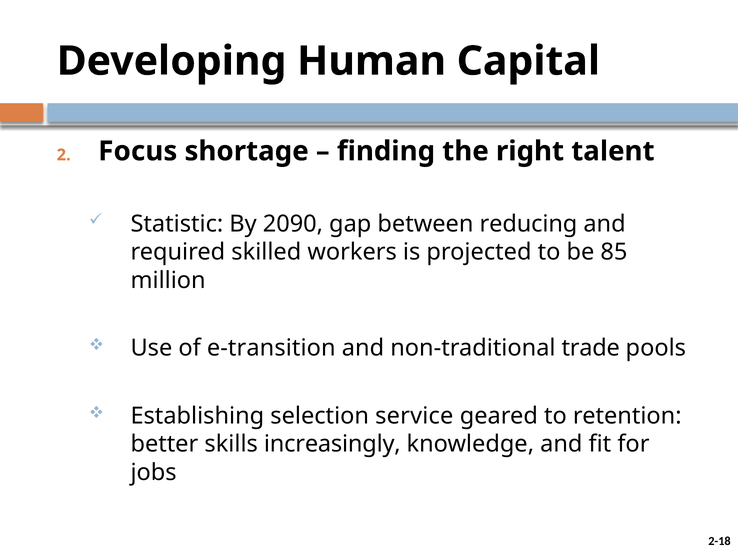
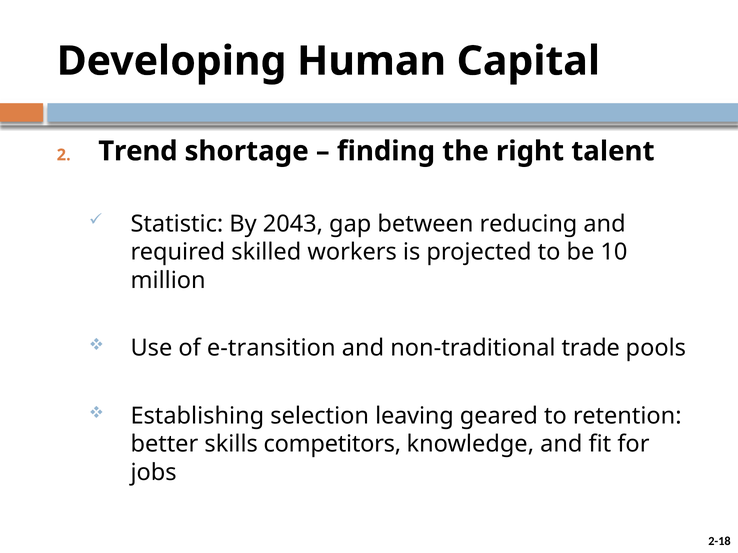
Focus: Focus -> Trend
2090: 2090 -> 2043
85: 85 -> 10
service: service -> leaving
increasingly: increasingly -> competitors
